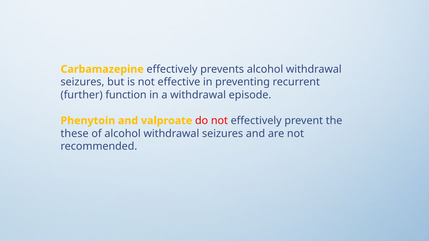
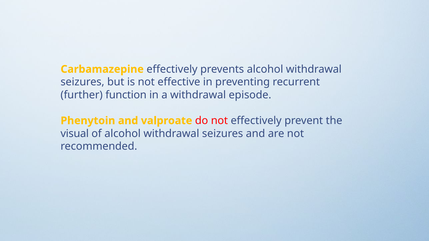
these: these -> visual
